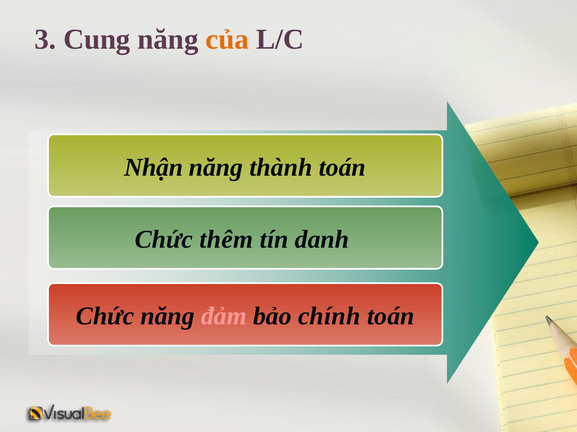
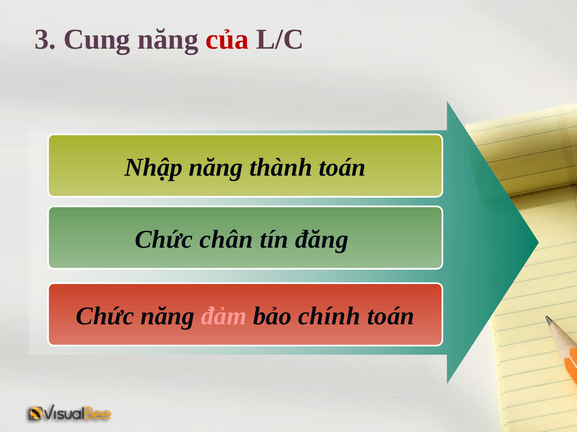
của colour: orange -> red
Nhận: Nhận -> Nhập
thêm: thêm -> chân
danh: danh -> đăng
